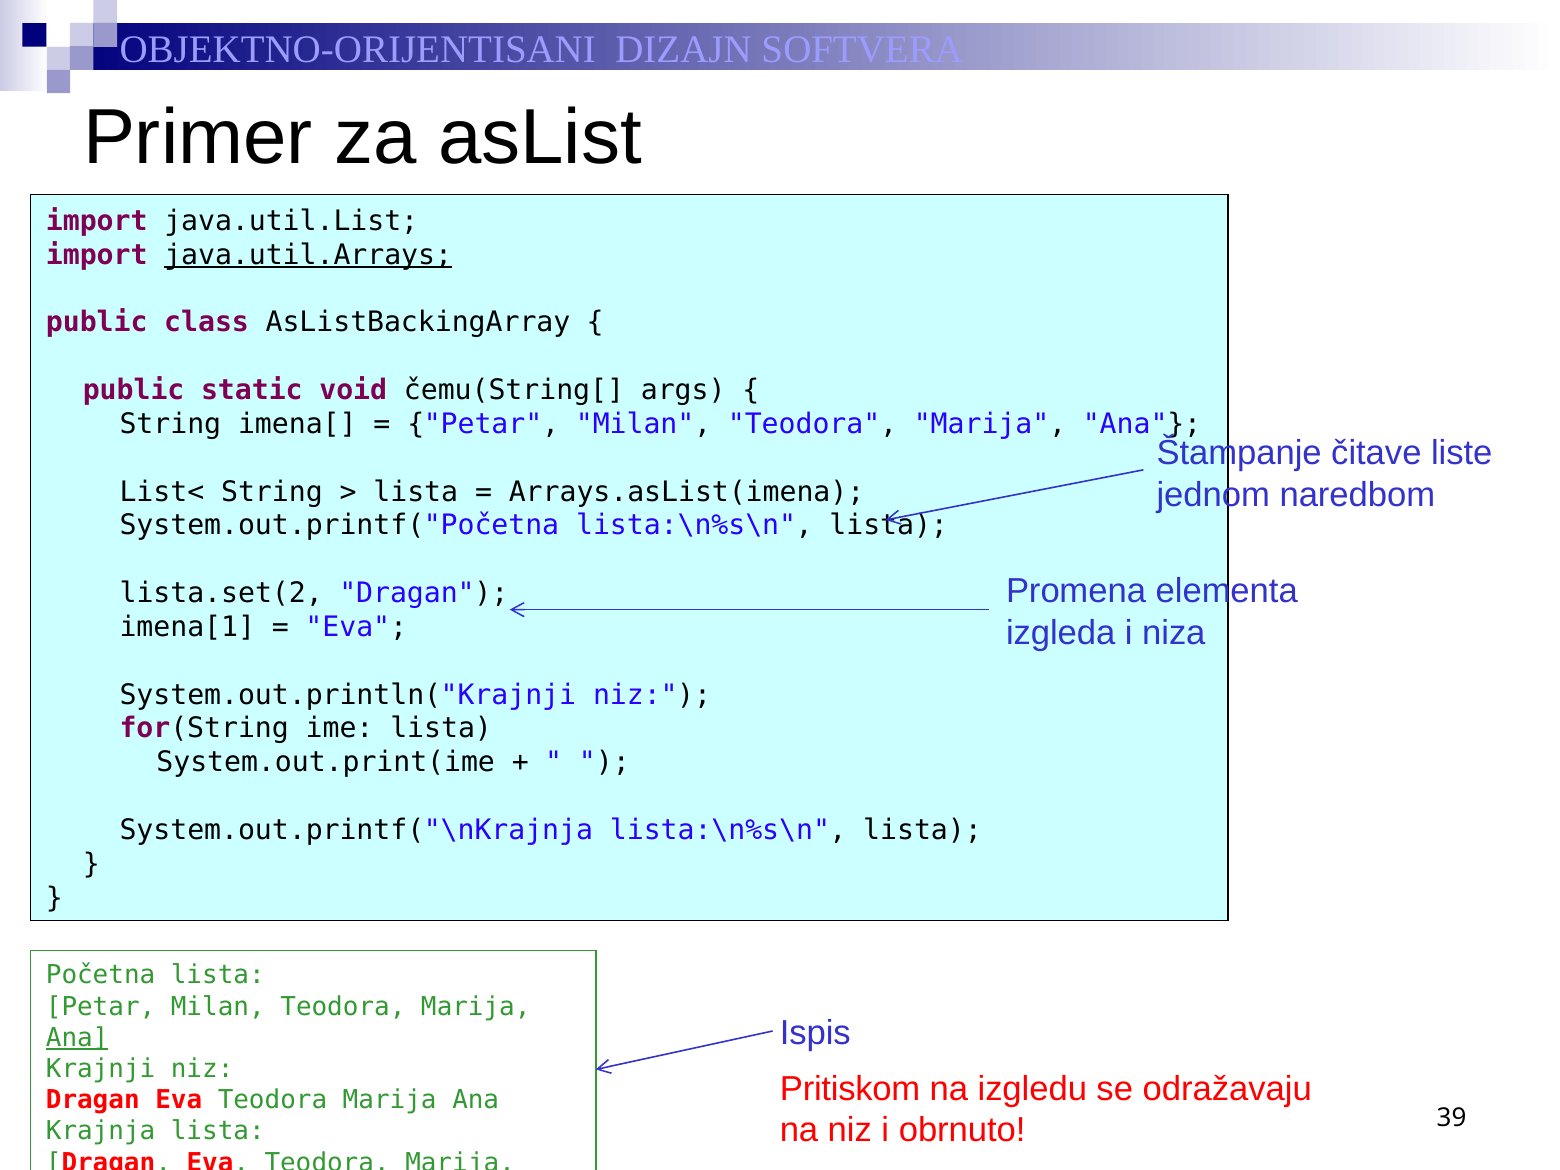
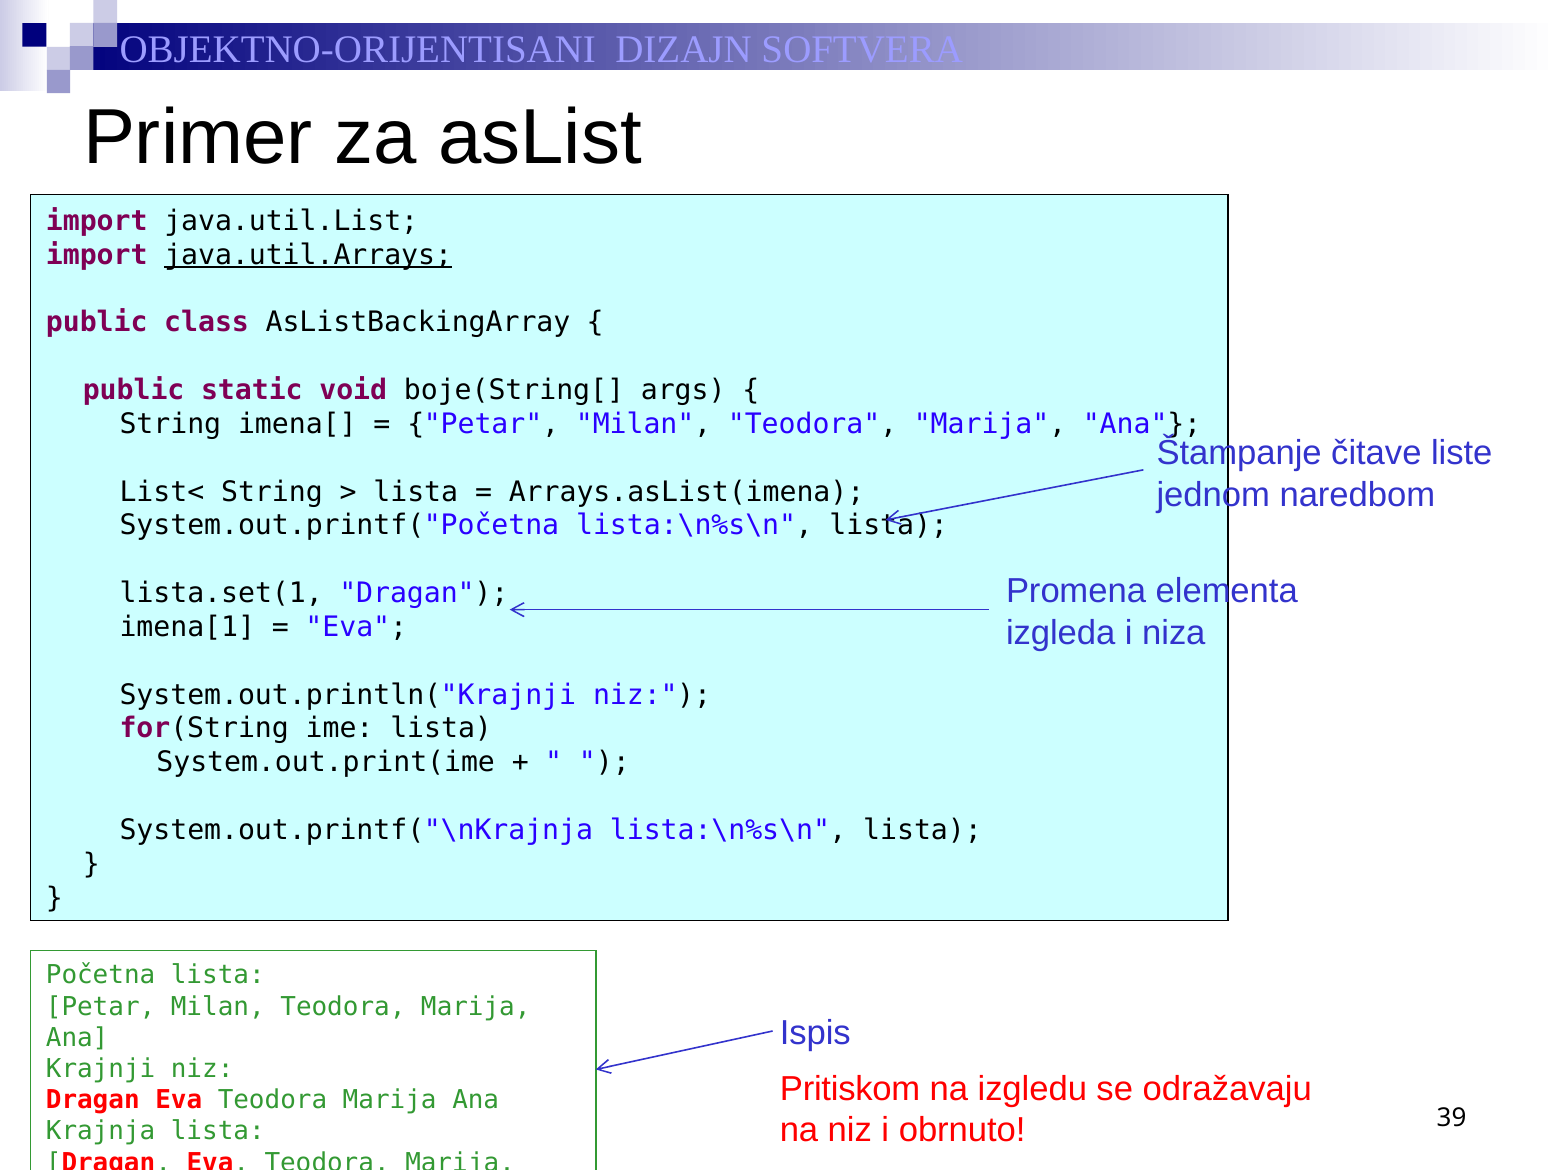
čemu(String[: čemu(String[ -> boje(String[
lista.set(2: lista.set(2 -> lista.set(1
Ana at (77, 1038) underline: present -> none
